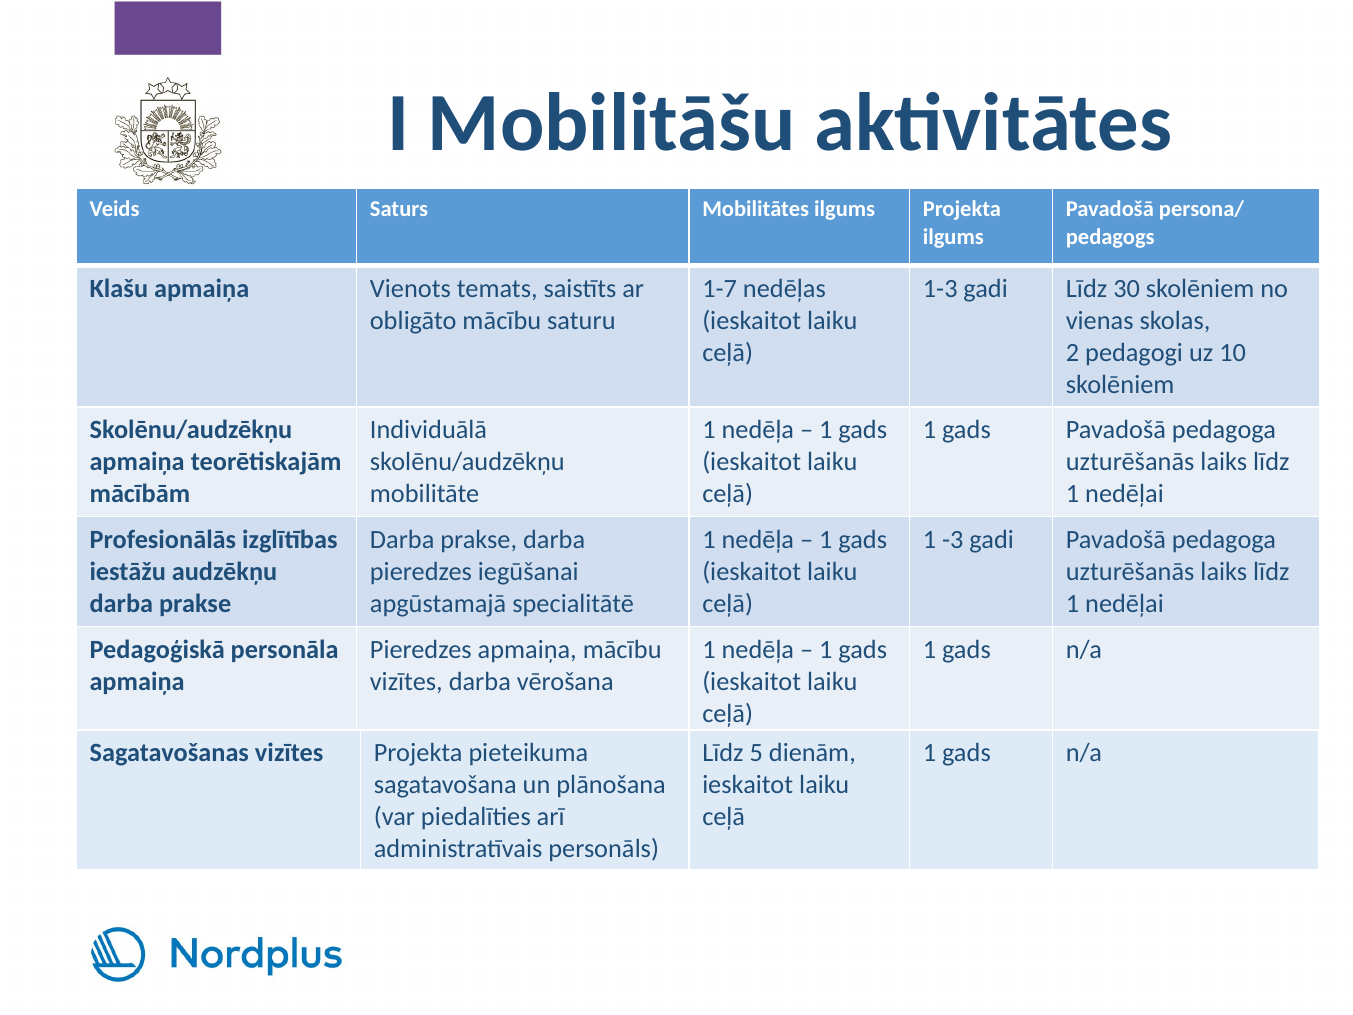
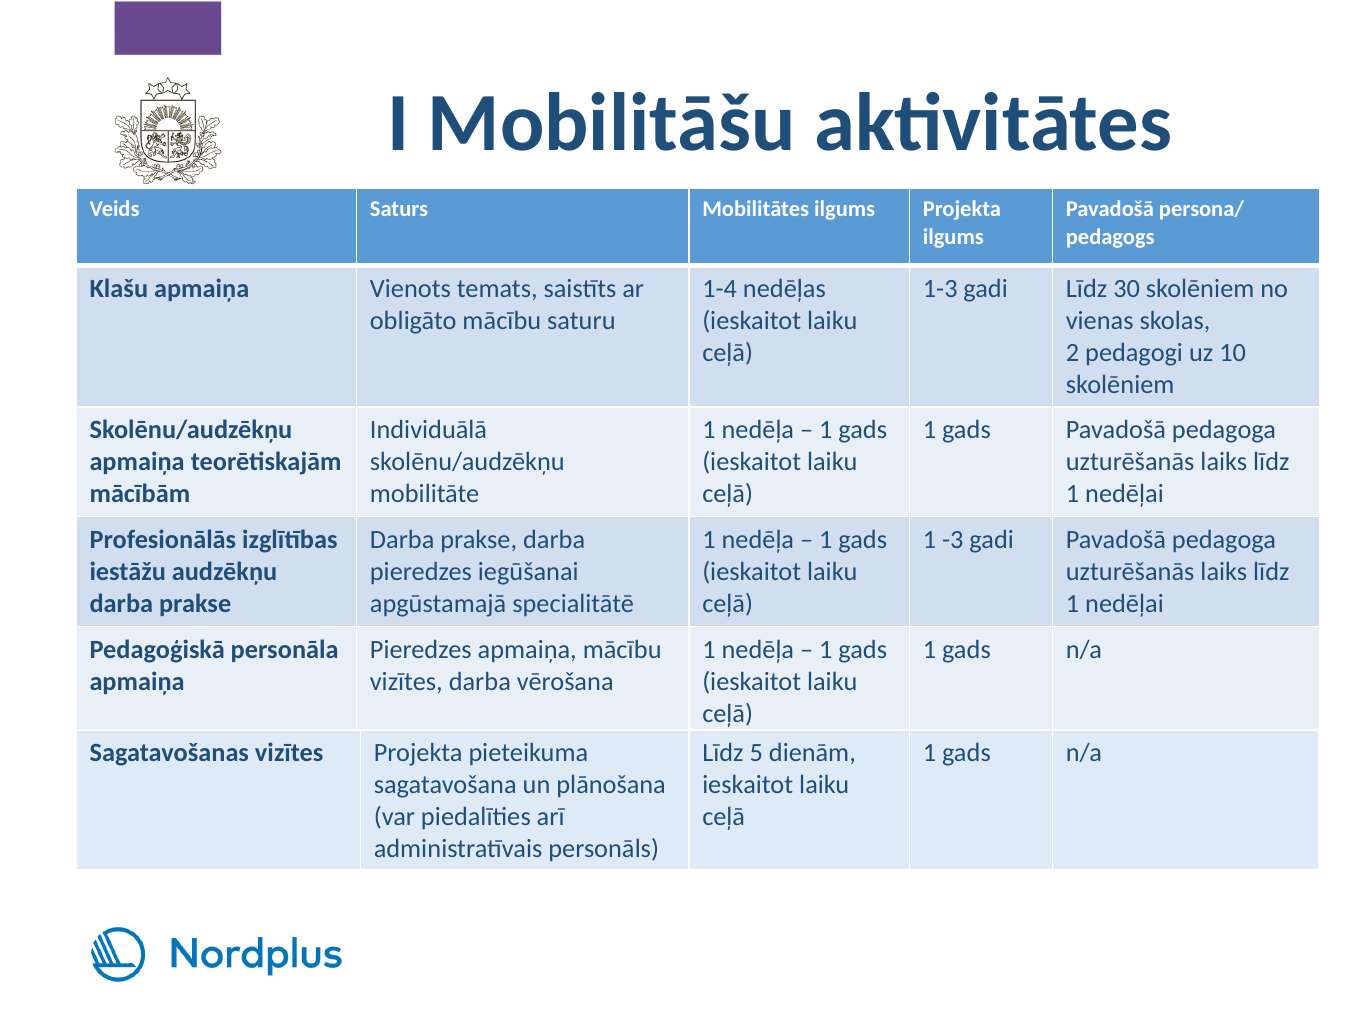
1-7: 1-7 -> 1-4
